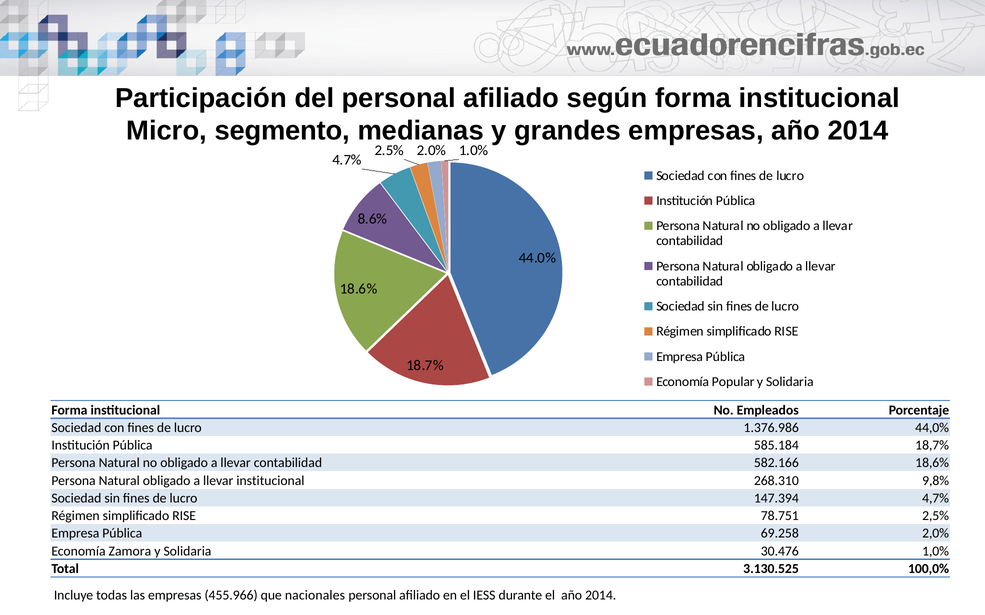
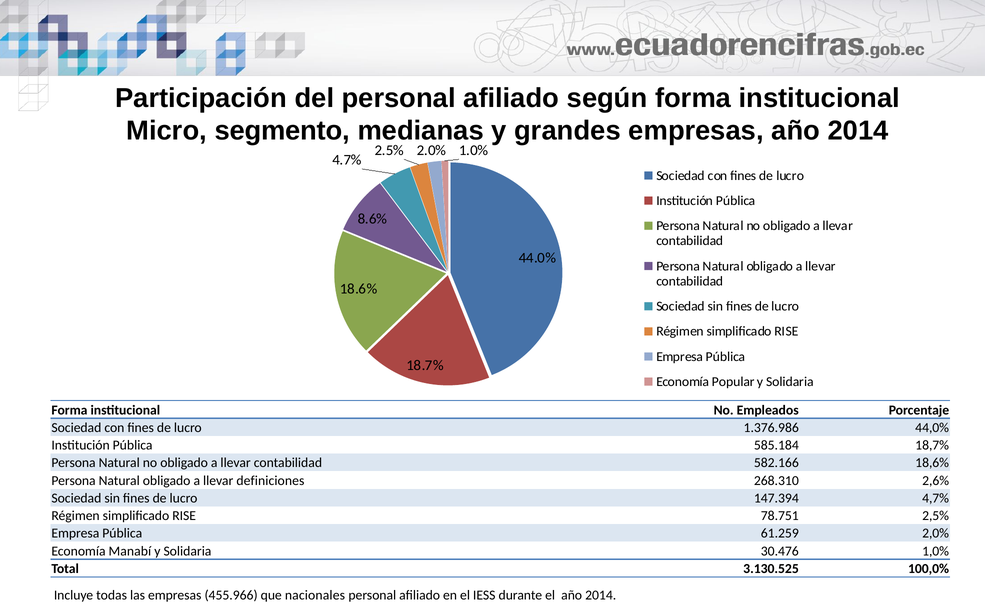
llevar institucional: institucional -> definiciones
9,8%: 9,8% -> 2,6%
69.258: 69.258 -> 61.259
Zamora: Zamora -> Manabí
